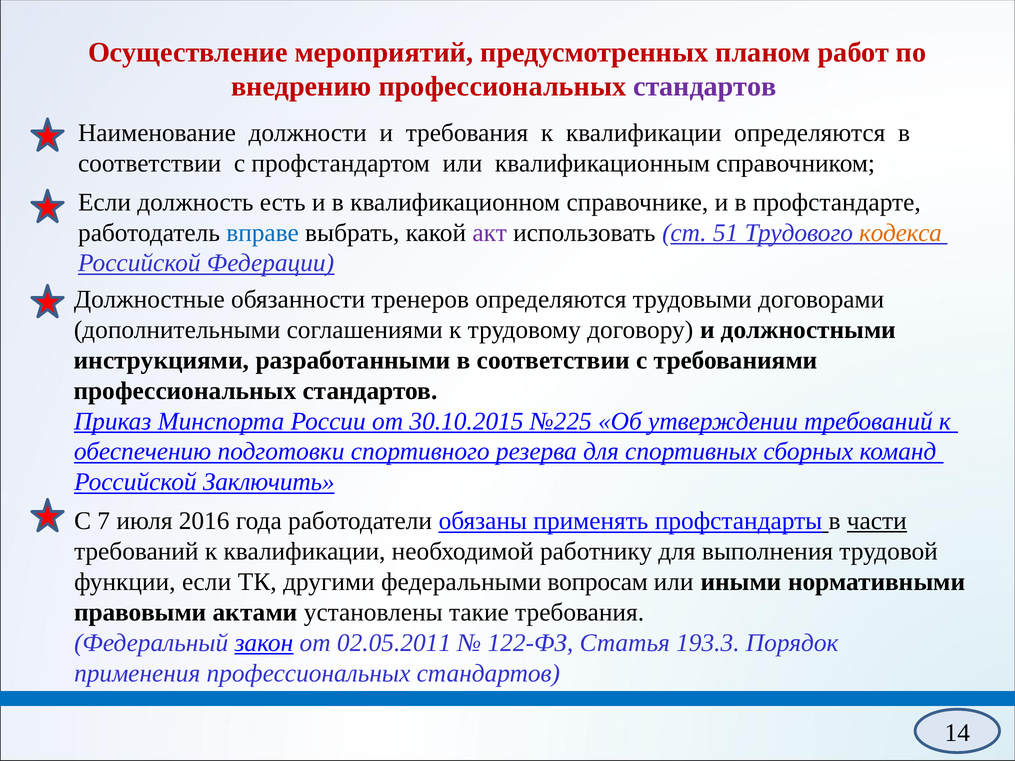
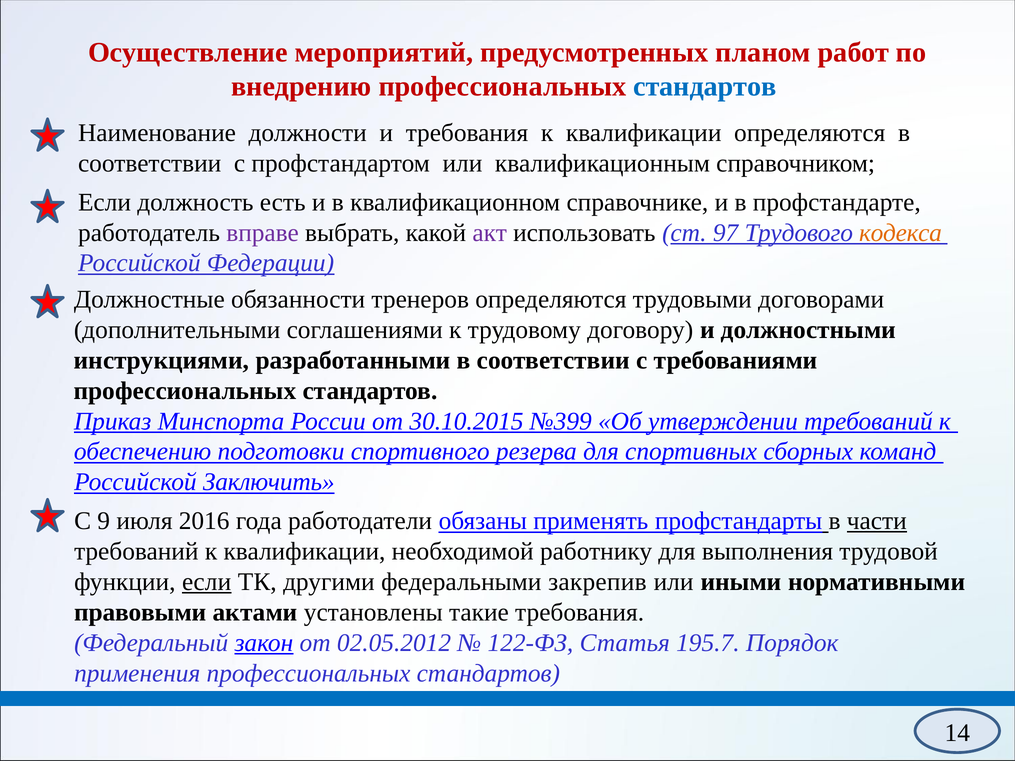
стандартов at (705, 86) colour: purple -> blue
вправе colour: blue -> purple
51: 51 -> 97
№225: №225 -> №399
7: 7 -> 9
если at (207, 582) underline: none -> present
вопросам: вопросам -> закрепив
02.05.2011: 02.05.2011 -> 02.05.2012
193.3: 193.3 -> 195.7
